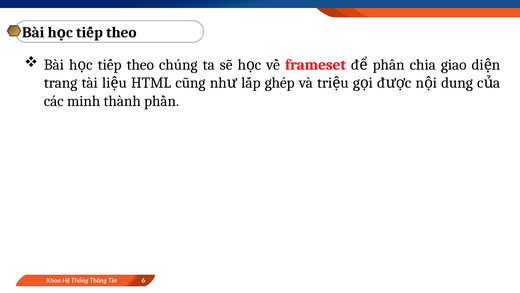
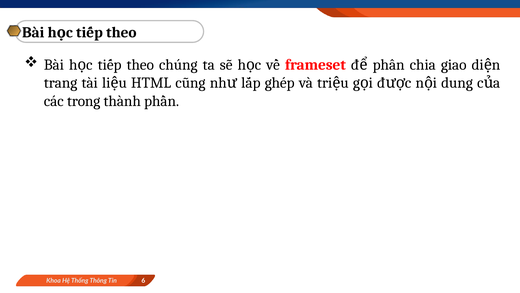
minh: minh -> trong
